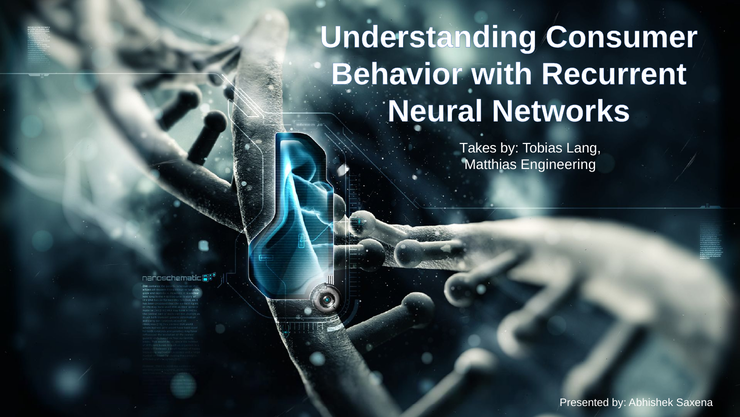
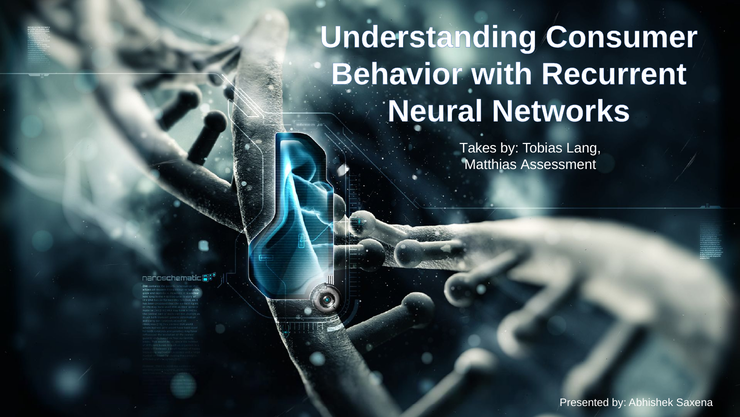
Engineering: Engineering -> Assessment
